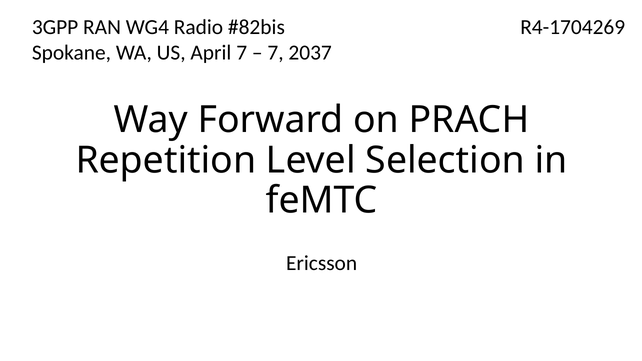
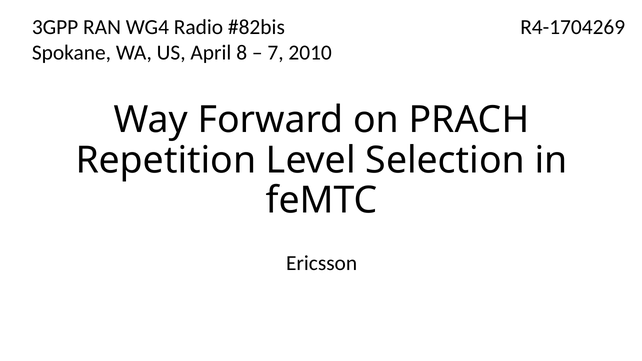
April 7: 7 -> 8
2037: 2037 -> 2010
